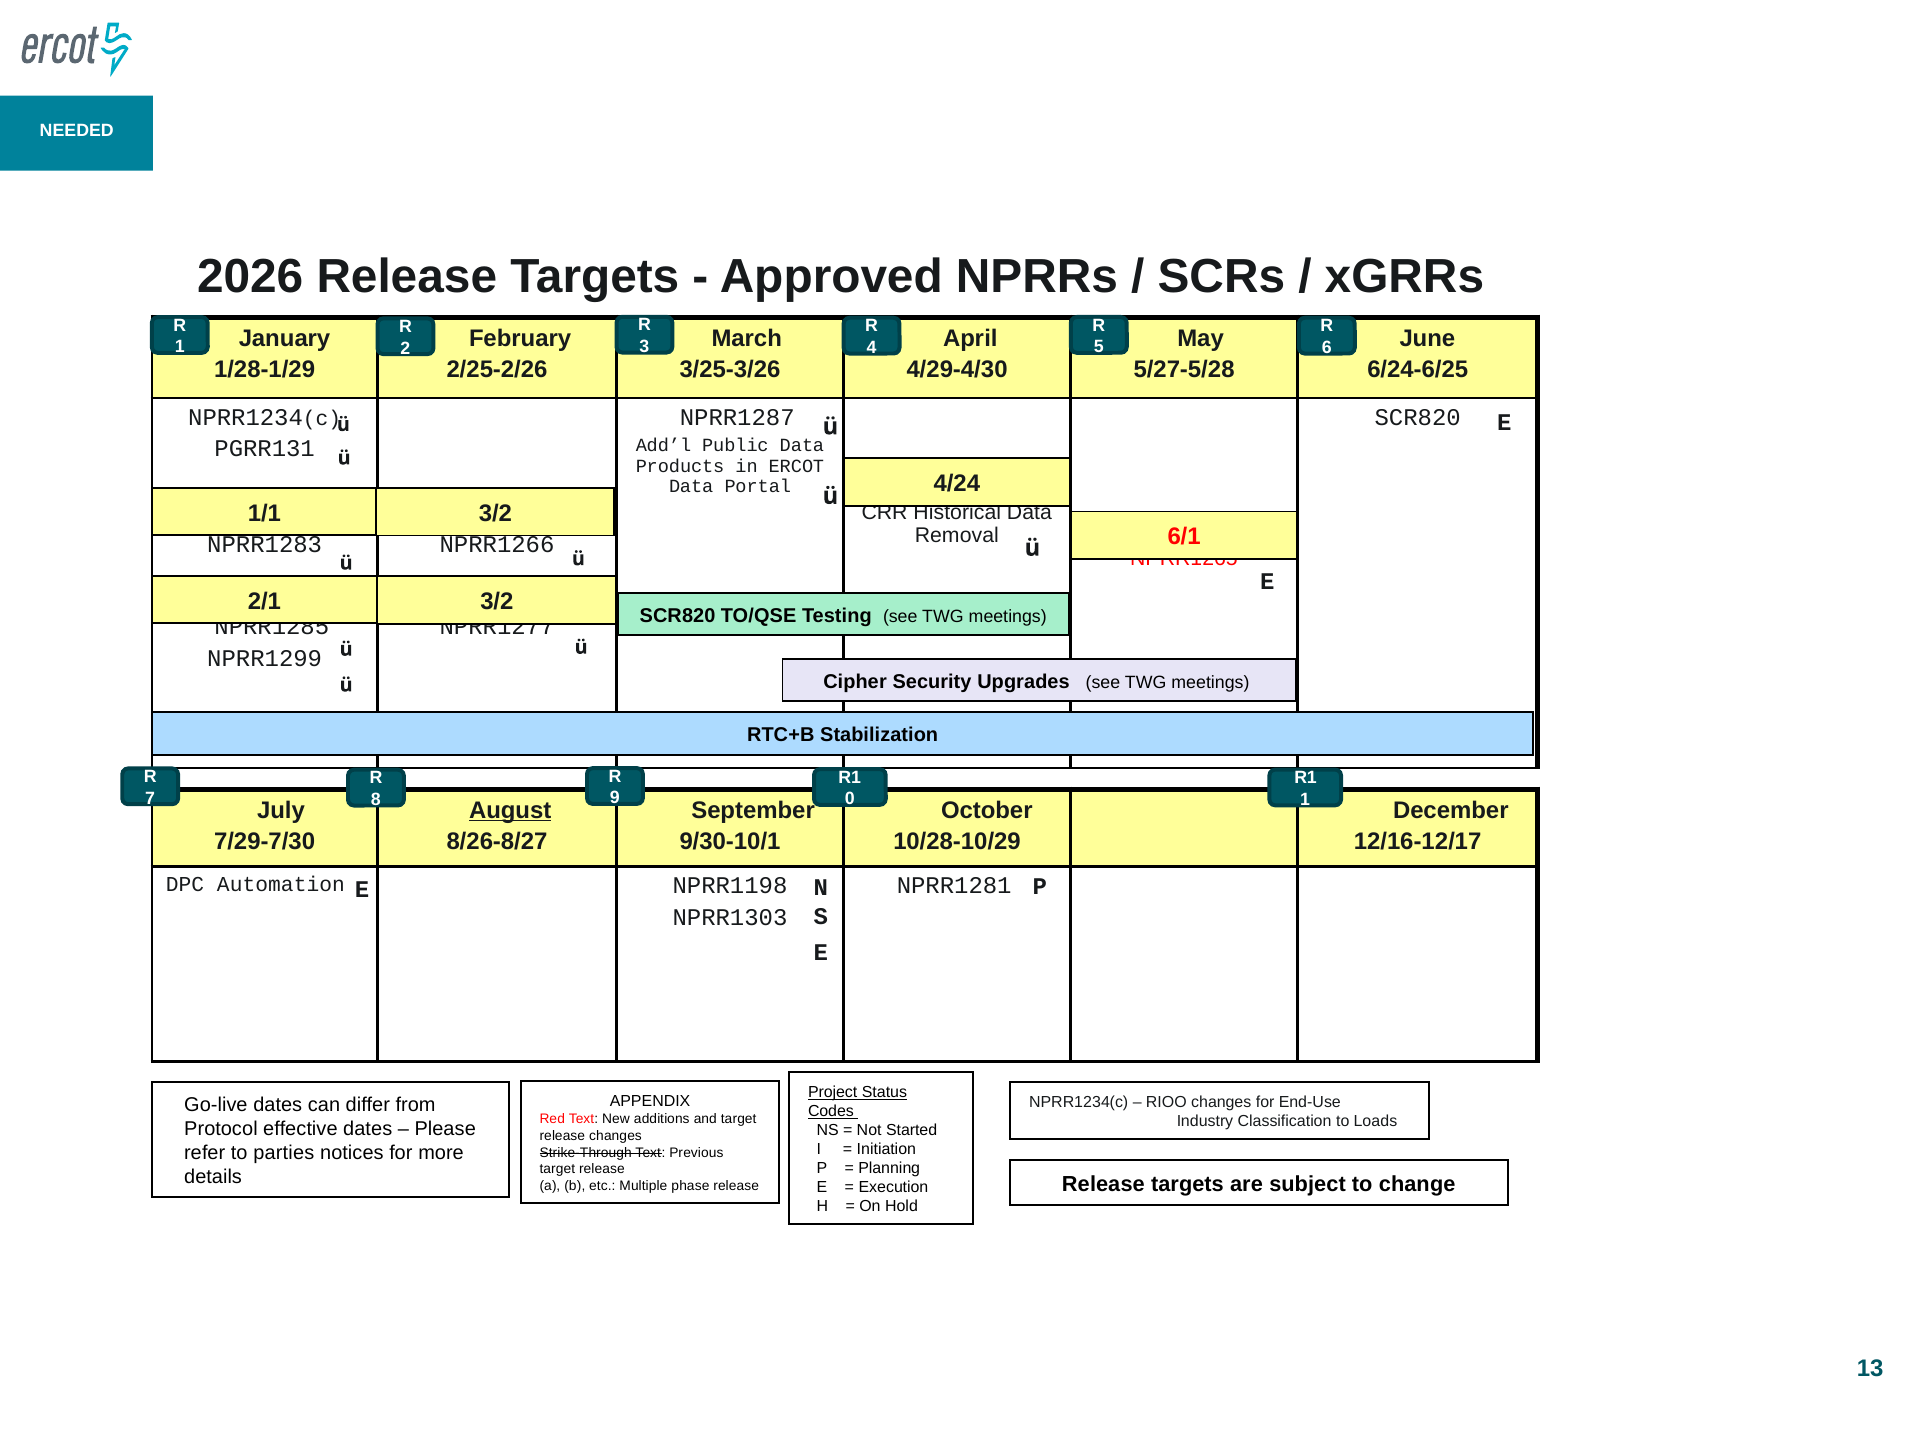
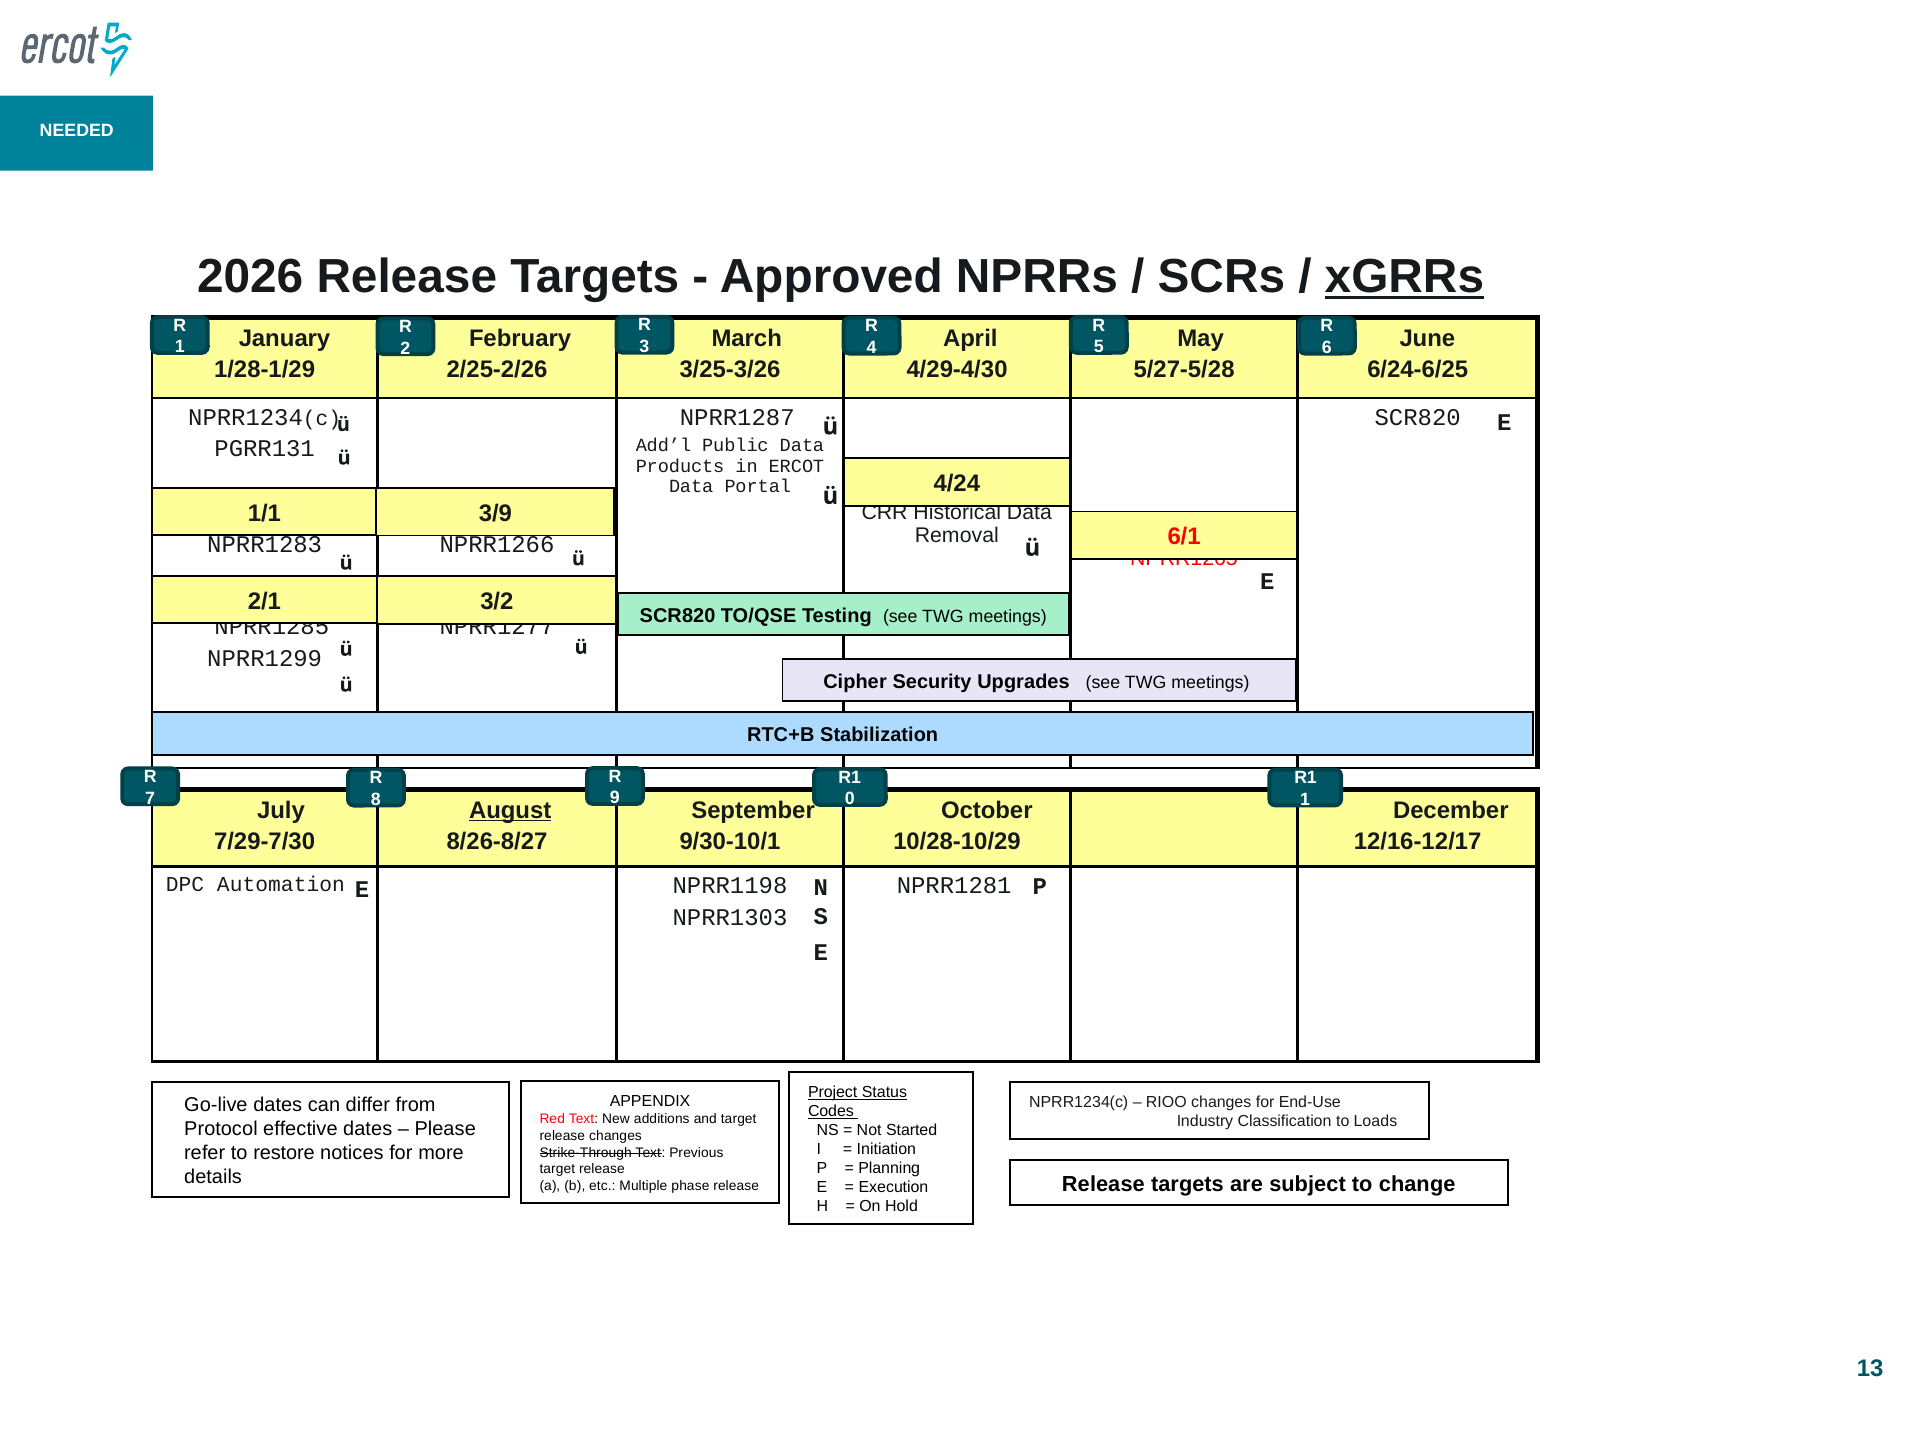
xGRRs underline: none -> present
3/2 at (495, 513): 3/2 -> 3/9
parties: parties -> restore
